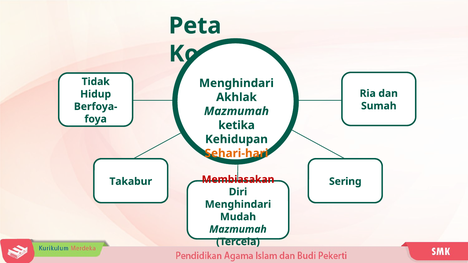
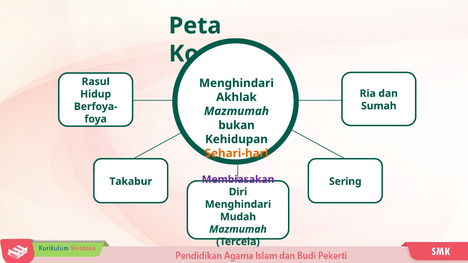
Tidak: Tidak -> Rasul
ketika: ketika -> bukan
Membiasakan colour: red -> purple
